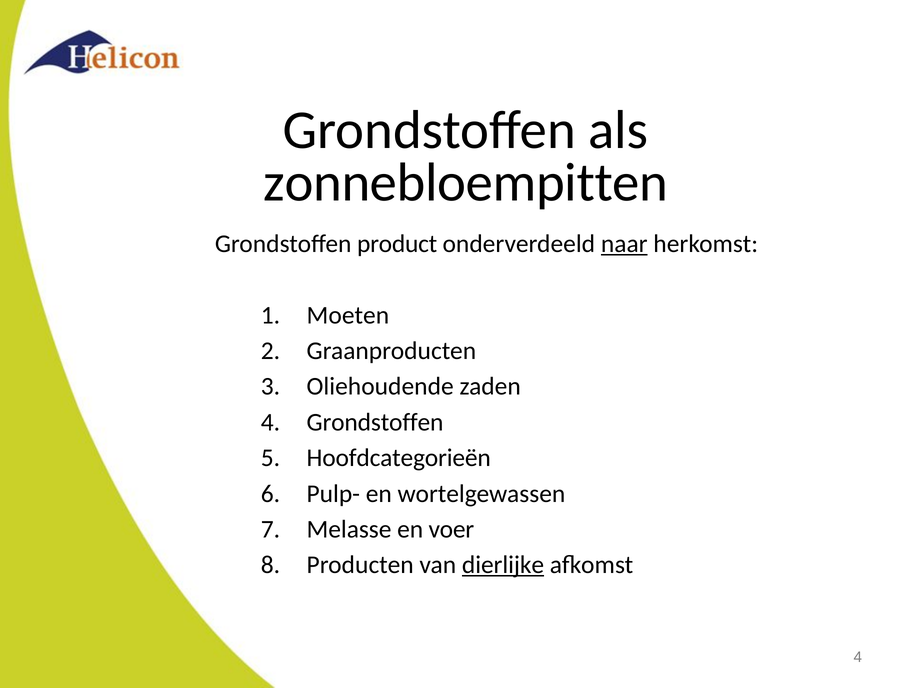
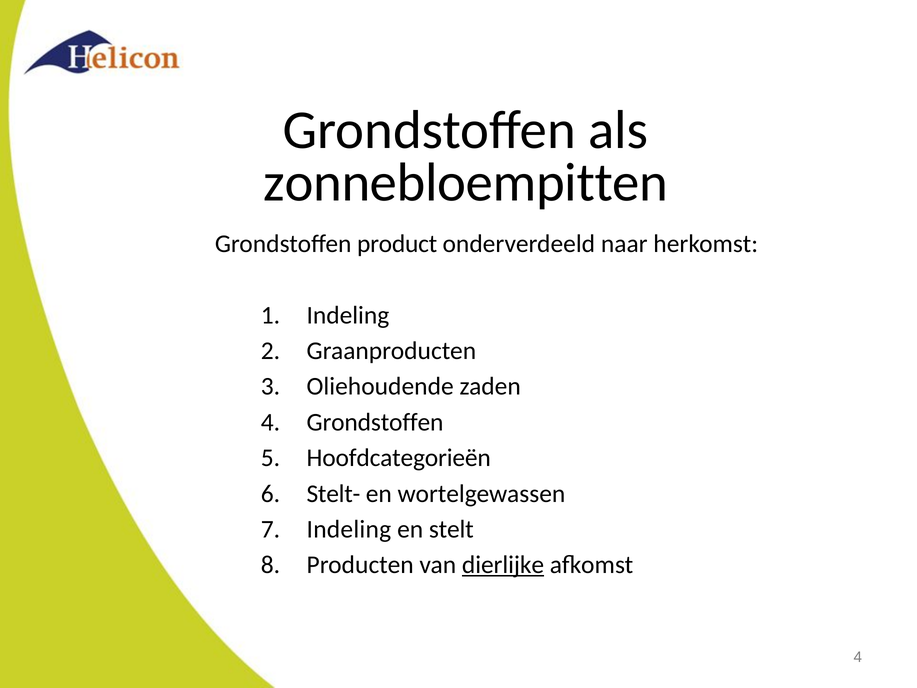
naar underline: present -> none
Moeten at (348, 315): Moeten -> Indeling
Pulp-: Pulp- -> Stelt-
Melasse at (349, 529): Melasse -> Indeling
voer: voer -> stelt
